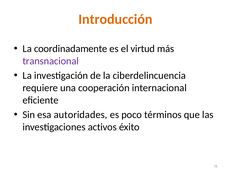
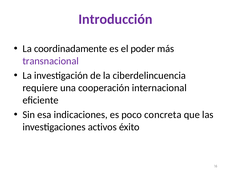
Introducción colour: orange -> purple
virtud: virtud -> poder
autoridades: autoridades -> indicaciones
términos: términos -> concreta
